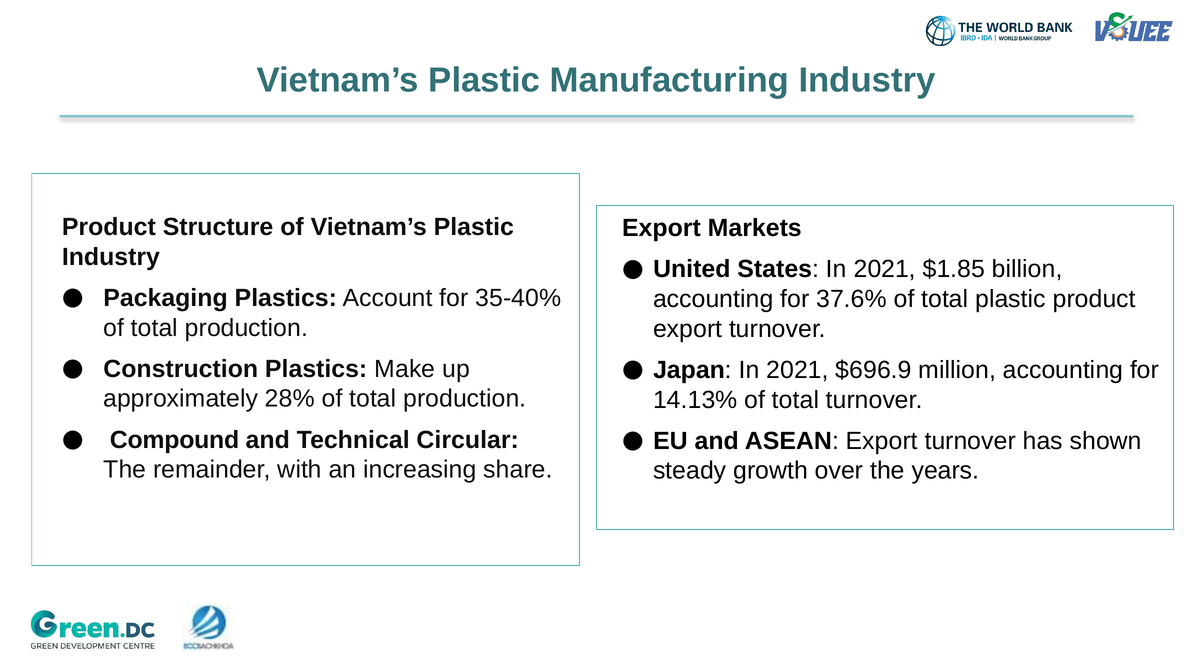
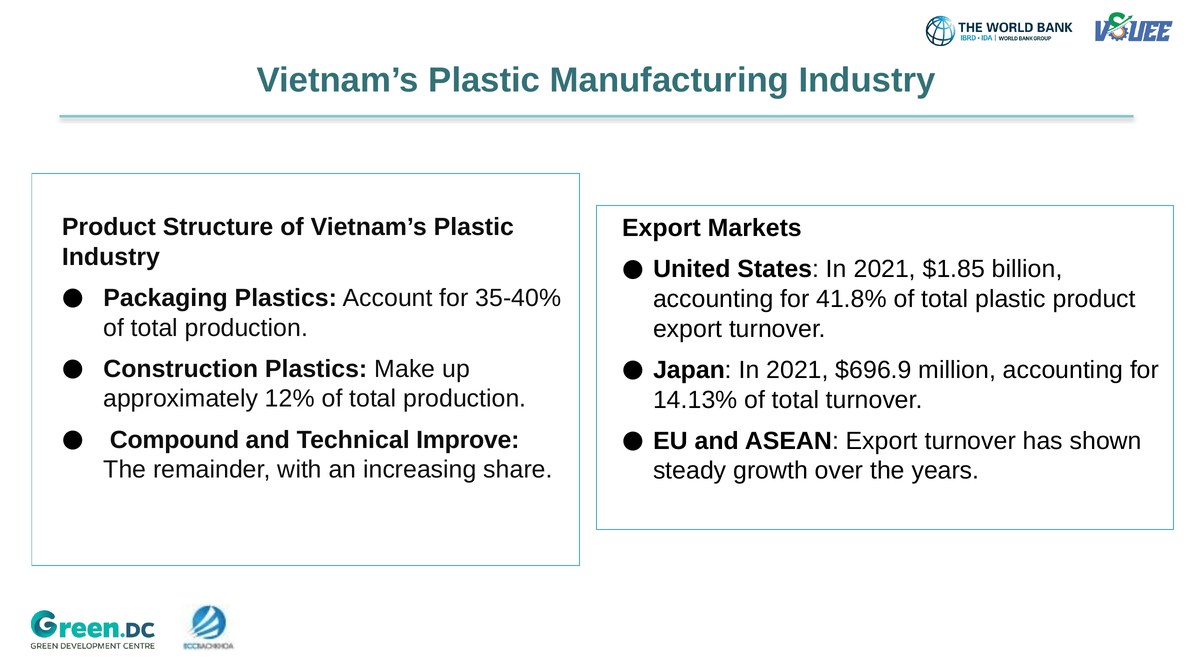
37.6%: 37.6% -> 41.8%
28%: 28% -> 12%
Circular: Circular -> Improve
